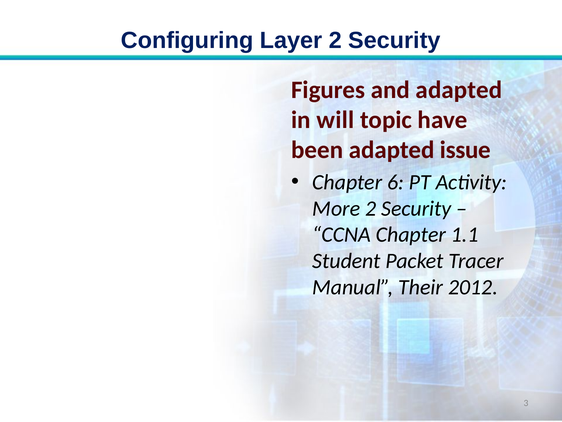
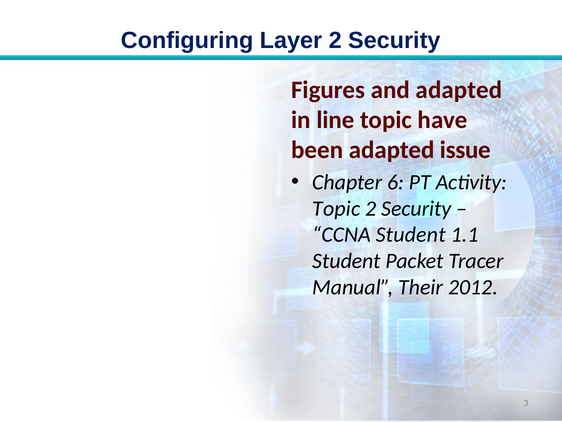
will: will -> line
More at (336, 208): More -> Topic
CCNA Chapter: Chapter -> Student
